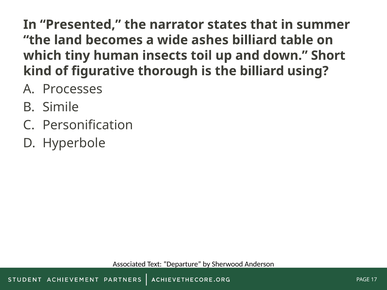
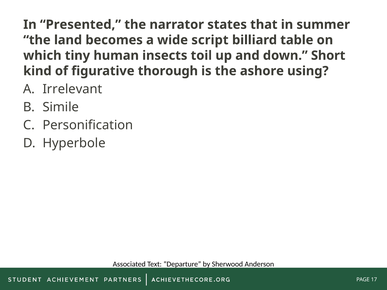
ashes: ashes -> script
the billiard: billiard -> ashore
Processes: Processes -> Irrelevant
